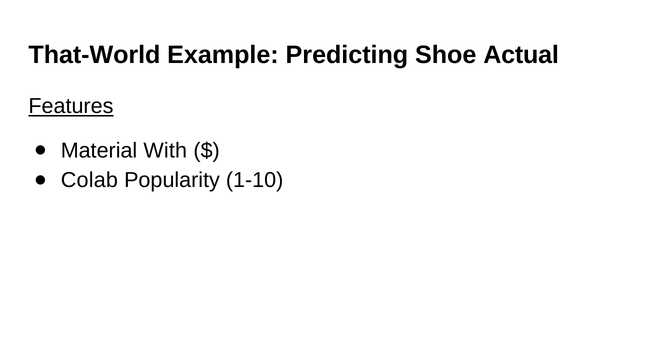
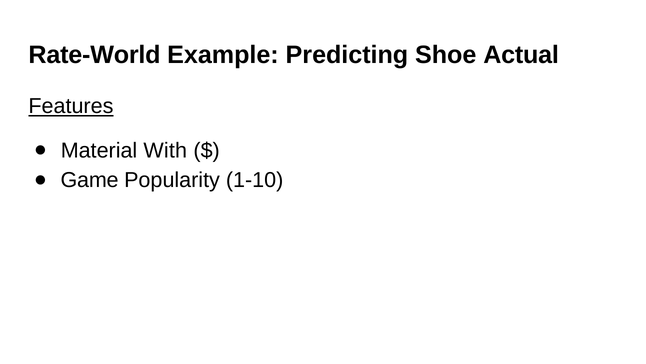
That-World: That-World -> Rate-World
Colab: Colab -> Game
